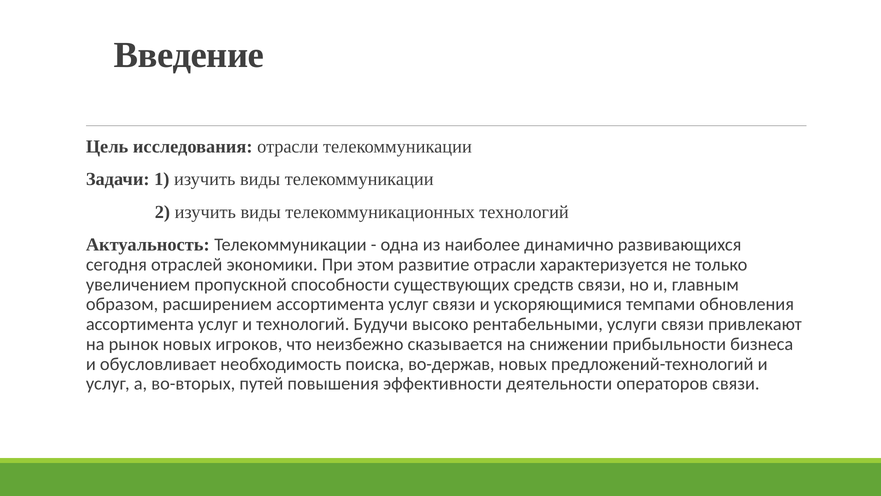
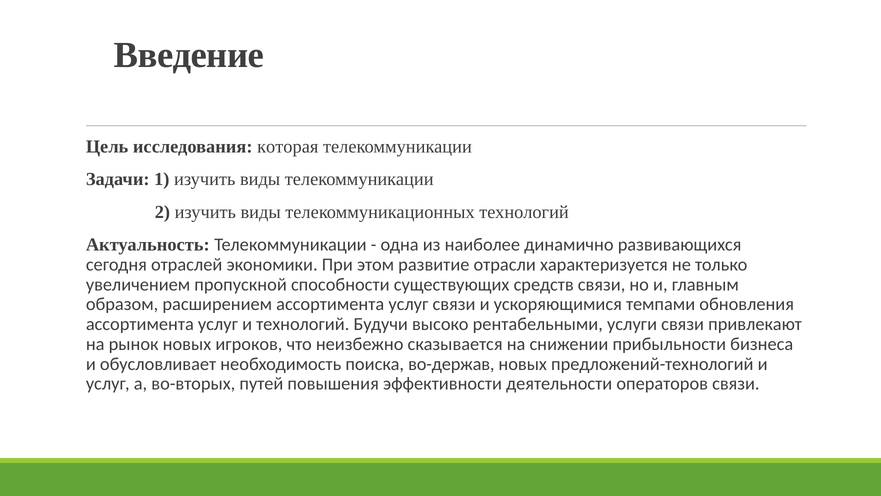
исследования отрасли: отрасли -> которая
